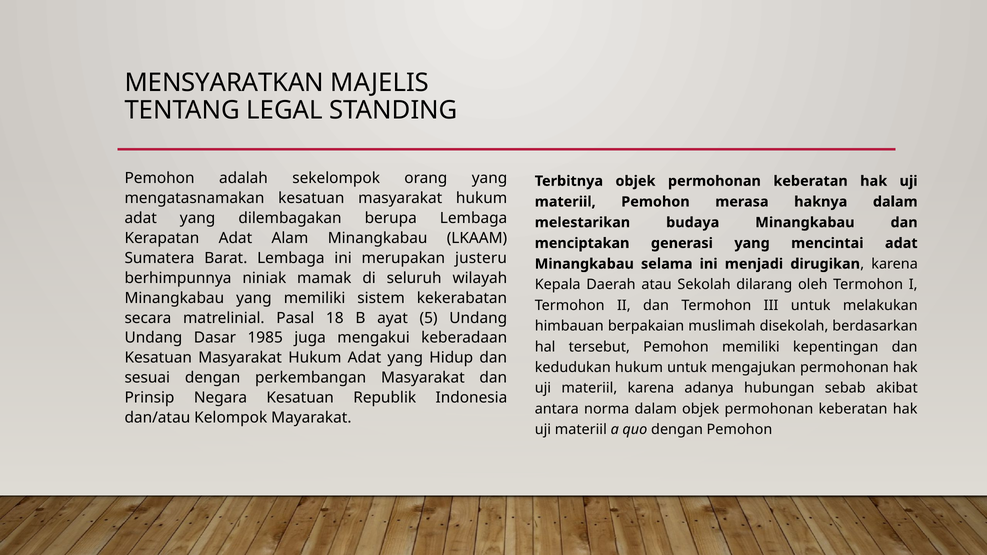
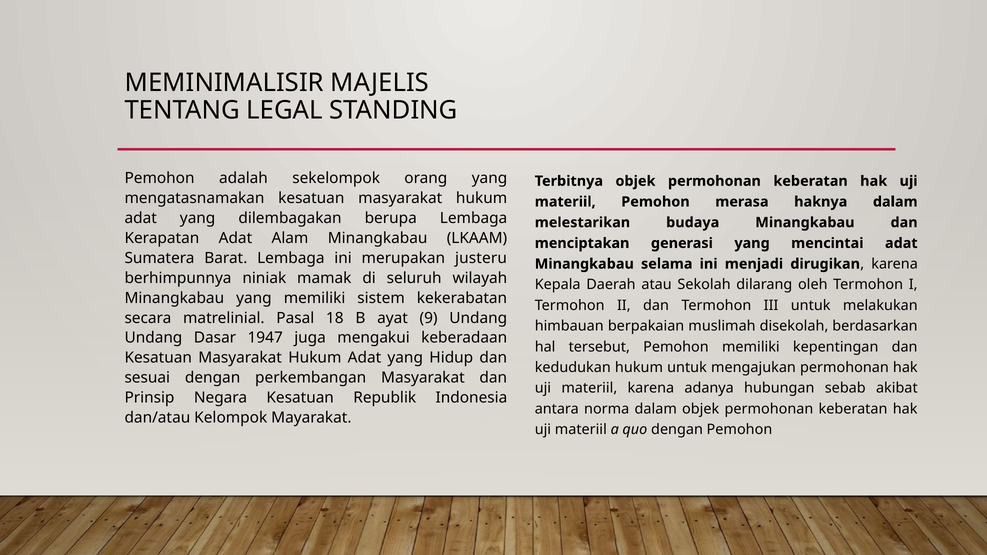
MENSYARATKAN: MENSYARATKAN -> MEMINIMALISIR
5: 5 -> 9
1985: 1985 -> 1947
